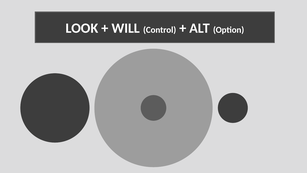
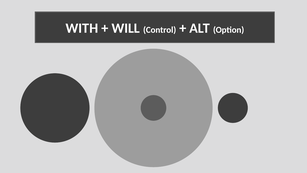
LOOK: LOOK -> WITH
